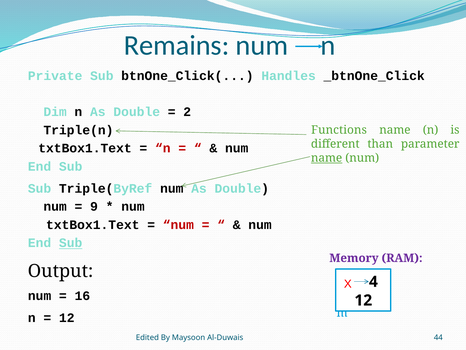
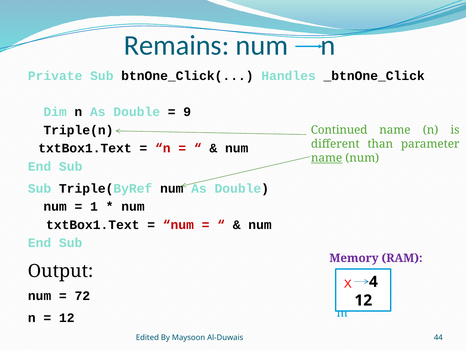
2: 2 -> 9
Functions: Functions -> Continued
9: 9 -> 1
Sub at (71, 243) underline: present -> none
16: 16 -> 72
